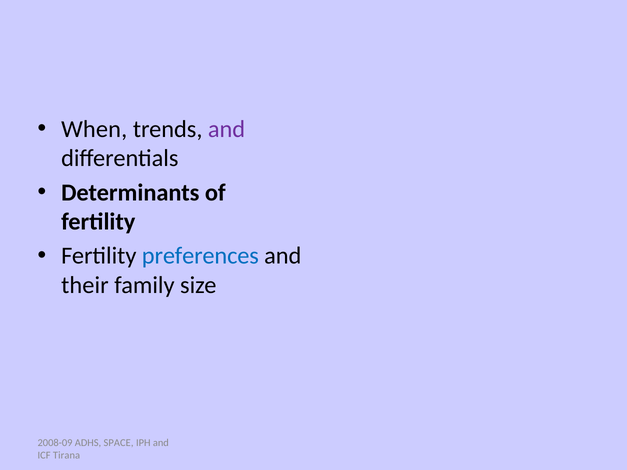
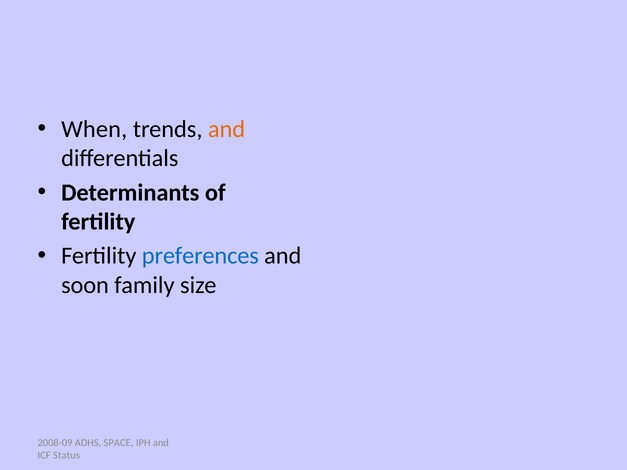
and at (227, 129) colour: purple -> orange
their: their -> soon
Tirana: Tirana -> Status
